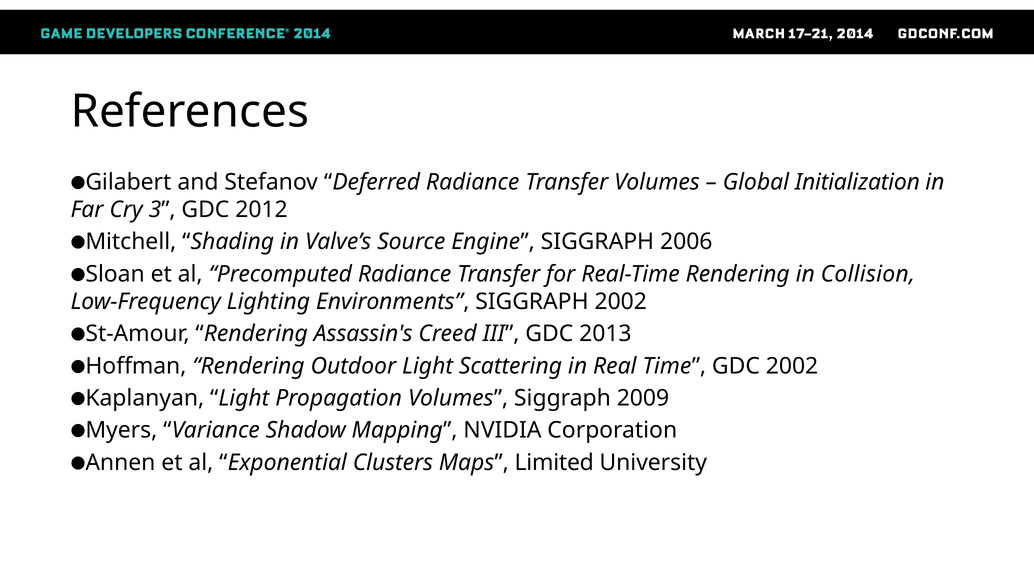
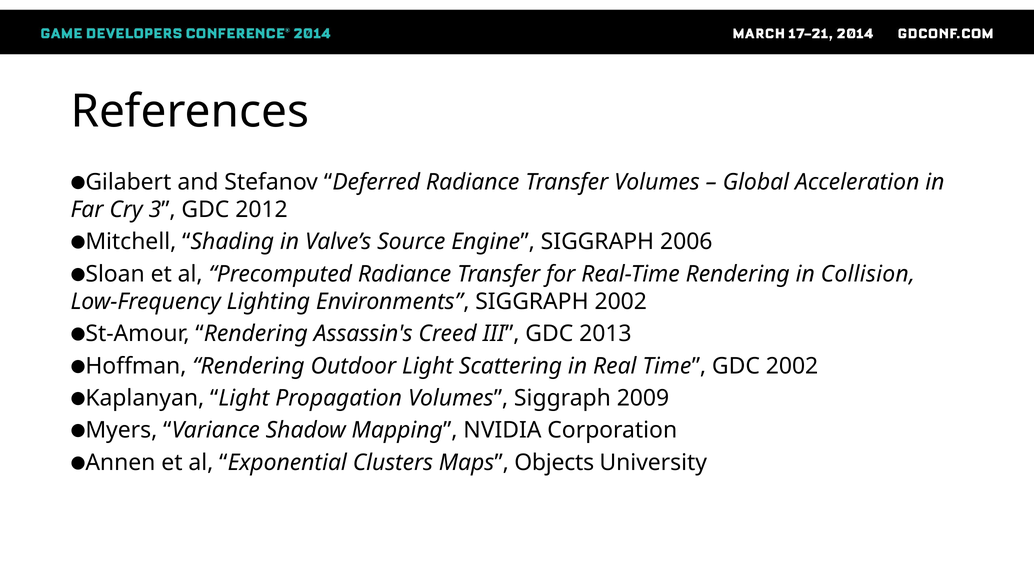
Initialization: Initialization -> Acceleration
Limited: Limited -> Objects
